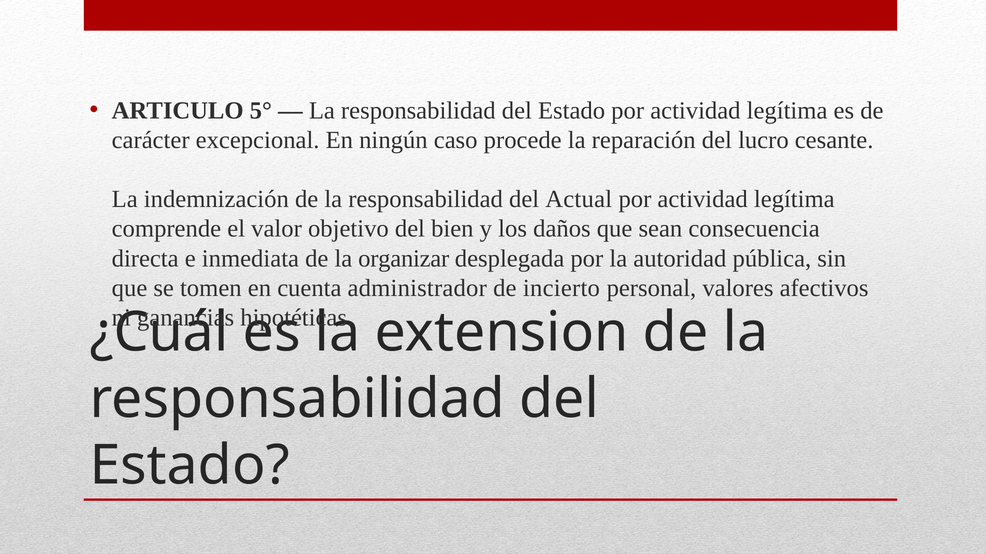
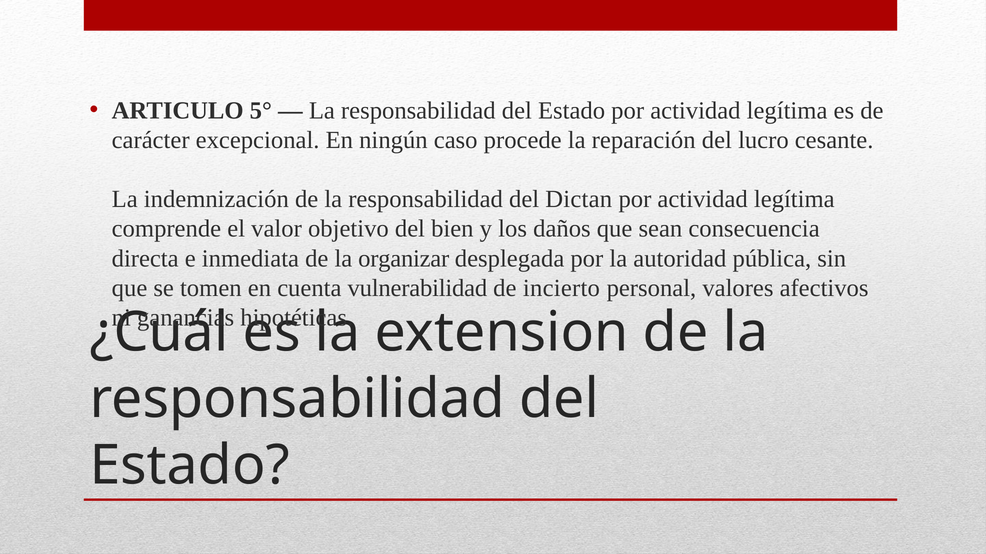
Actual: Actual -> Dictan
administrador: administrador -> vulnerabilidad
